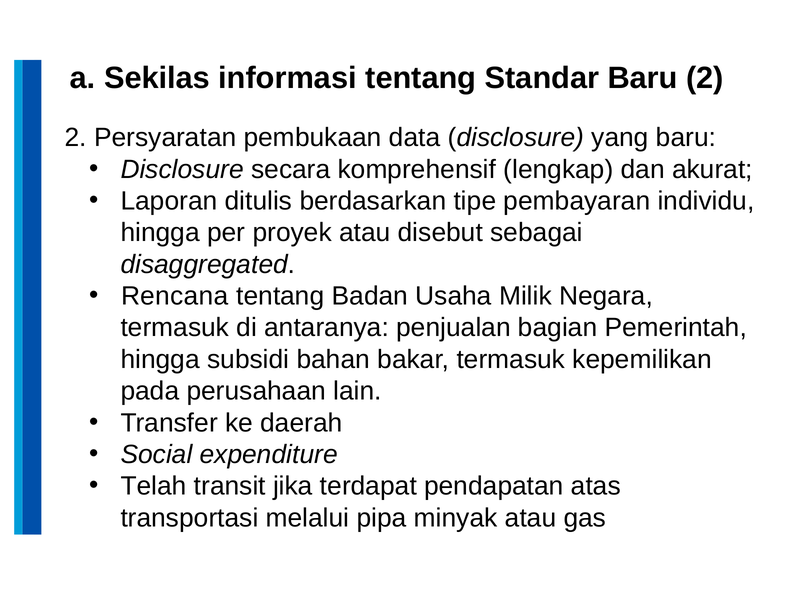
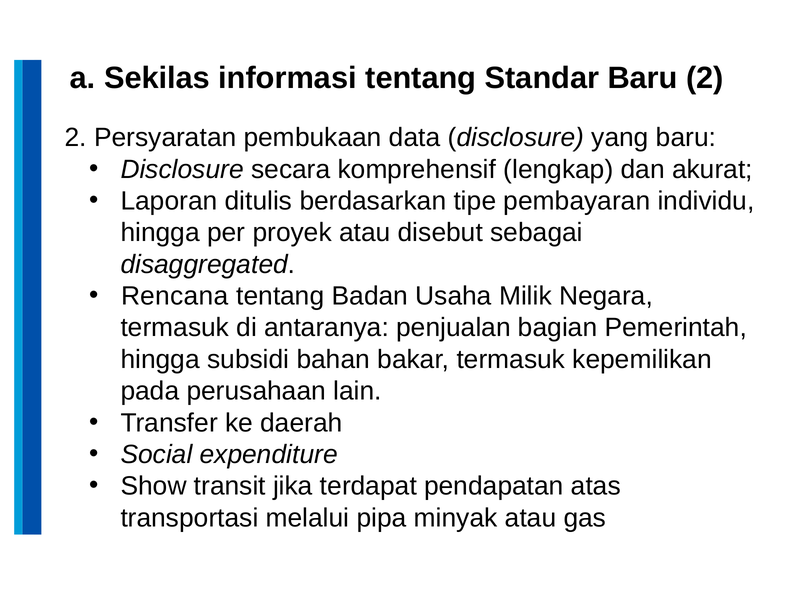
Telah: Telah -> Show
